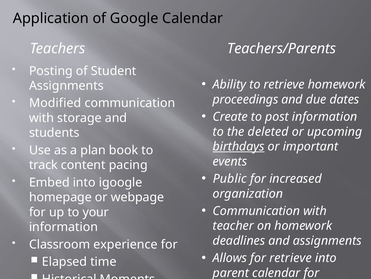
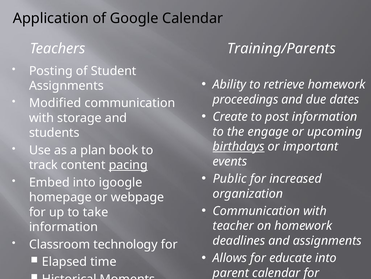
Teachers/Parents: Teachers/Parents -> Training/Parents
deleted: deleted -> engage
pacing underline: none -> present
your: your -> take
experience: experience -> technology
for retrieve: retrieve -> educate
